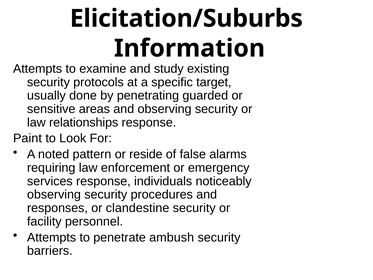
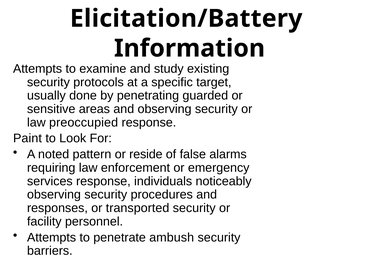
Elicitation/Suburbs: Elicitation/Suburbs -> Elicitation/Battery
relationships: relationships -> preoccupied
clandestine: clandestine -> transported
